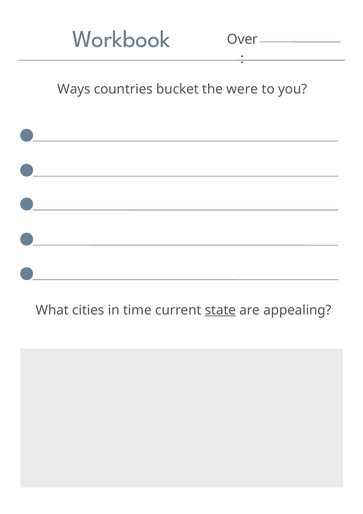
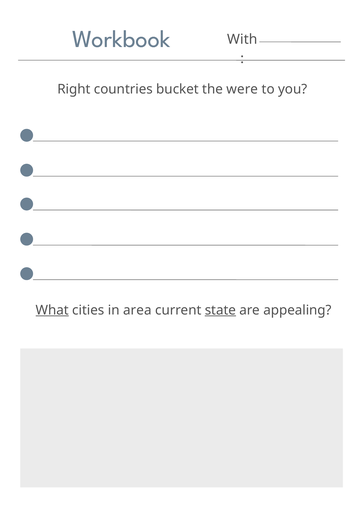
Over: Over -> With
Ways: Ways -> Right
What underline: none -> present
time: time -> area
